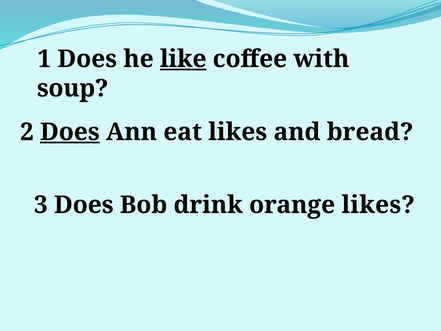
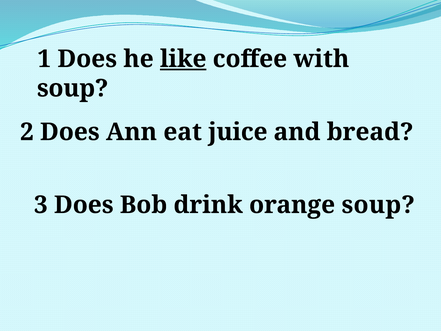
Does at (70, 132) underline: present -> none
eat likes: likes -> juice
orange likes: likes -> soup
